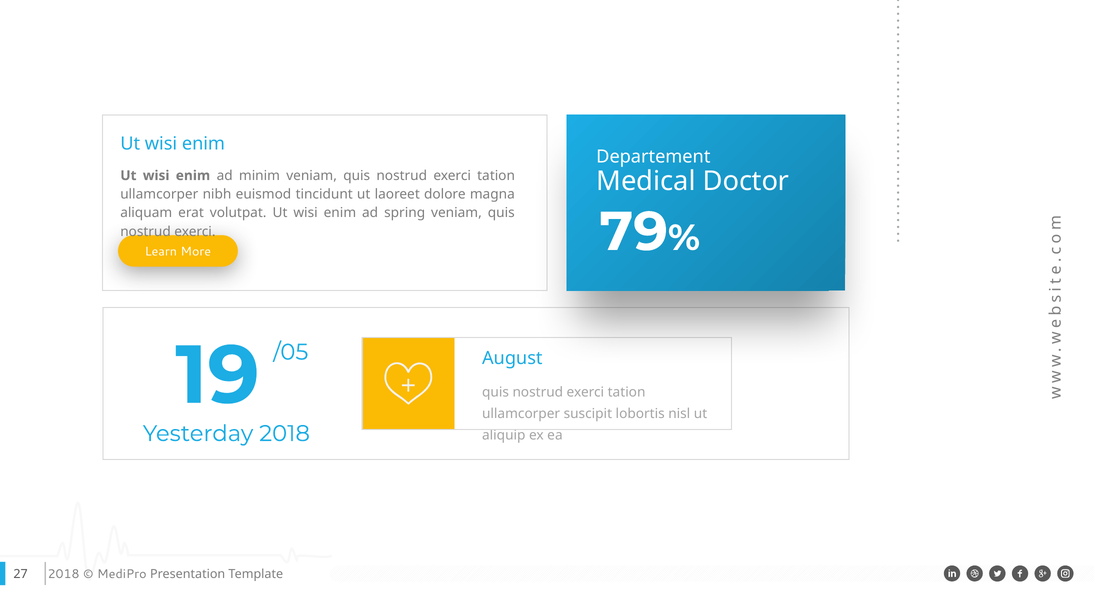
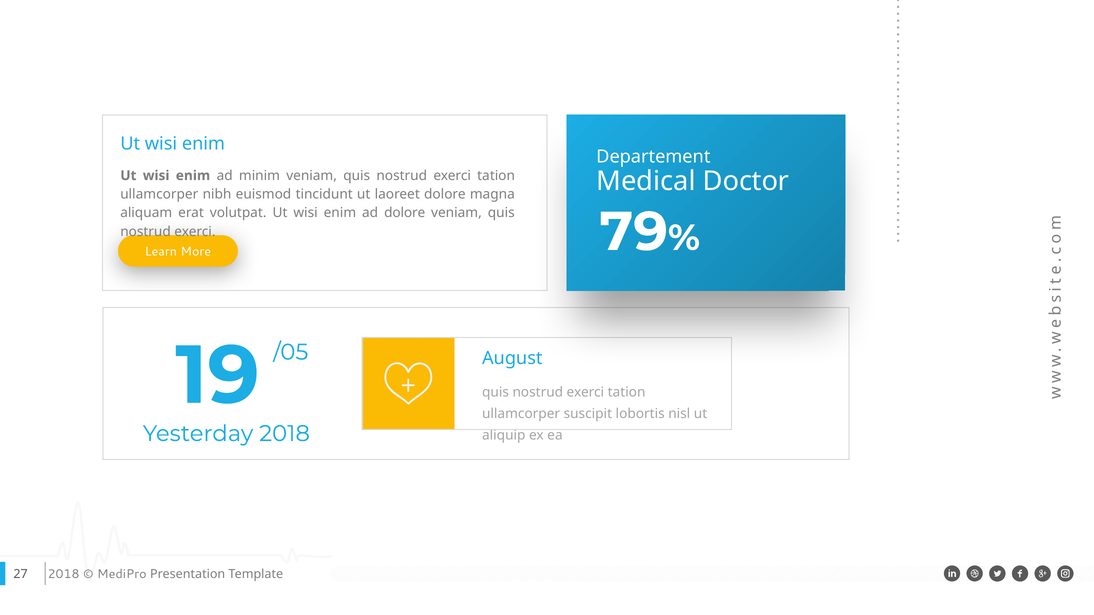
ad spring: spring -> dolore
